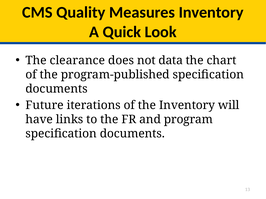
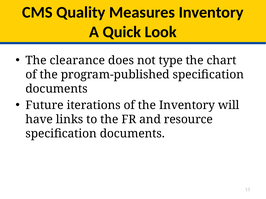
data: data -> type
program: program -> resource
